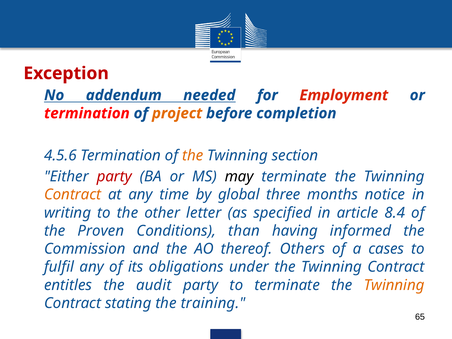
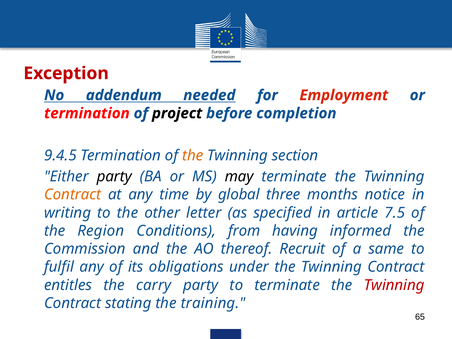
project colour: orange -> black
4.5.6: 4.5.6 -> 9.4.5
party at (114, 177) colour: red -> black
8.4: 8.4 -> 7.5
Proven: Proven -> Region
than: than -> from
Others: Others -> Recruit
cases: cases -> same
audit: audit -> carry
Twinning at (394, 285) colour: orange -> red
